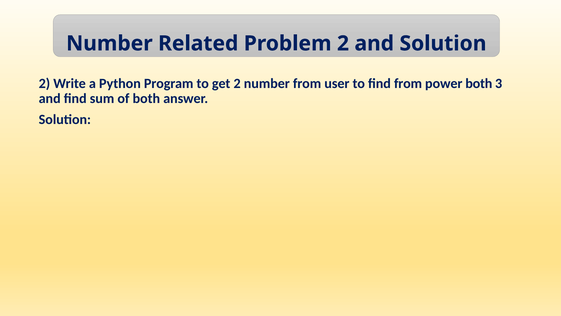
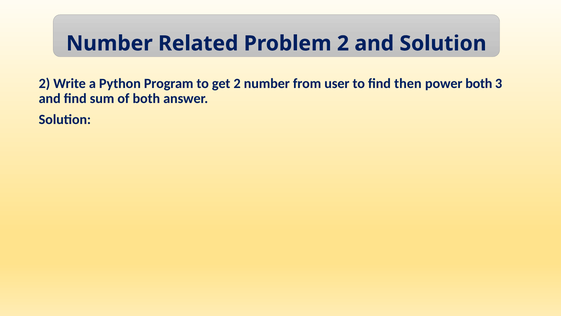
find from: from -> then
